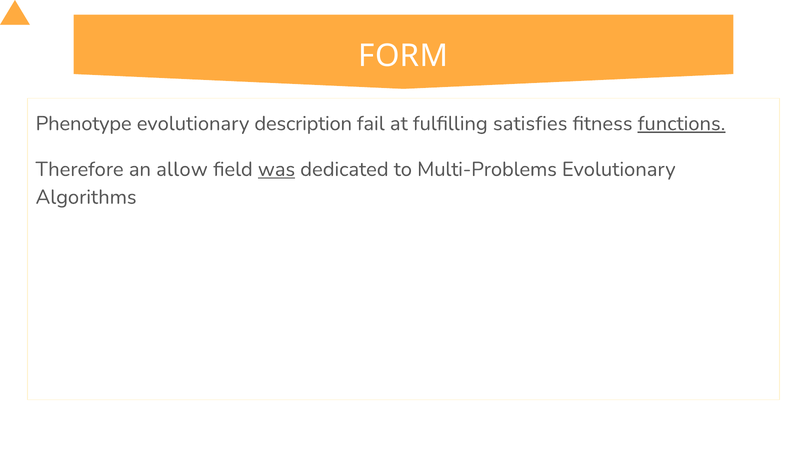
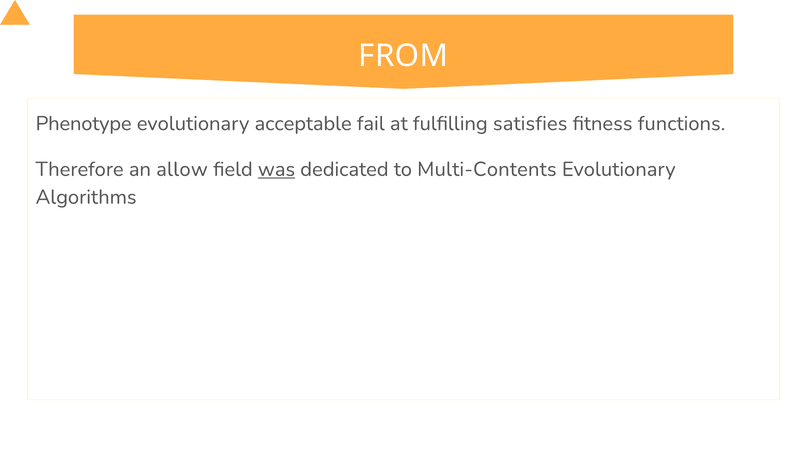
FORM: FORM -> FROM
description: description -> acceptable
functions underline: present -> none
Multi-Problems: Multi-Problems -> Multi-Contents
